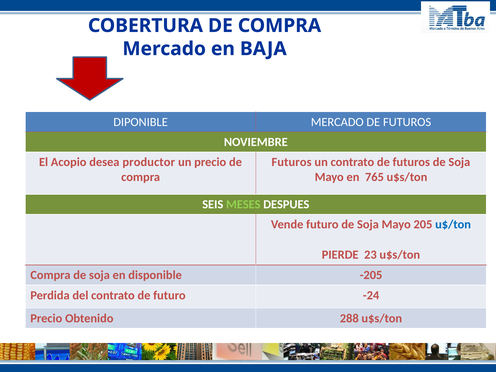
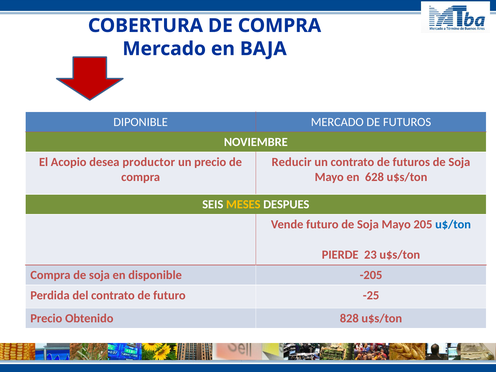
Futuros at (292, 162): Futuros -> Reducir
765: 765 -> 628
MESES colour: light green -> yellow
-24: -24 -> -25
288: 288 -> 828
